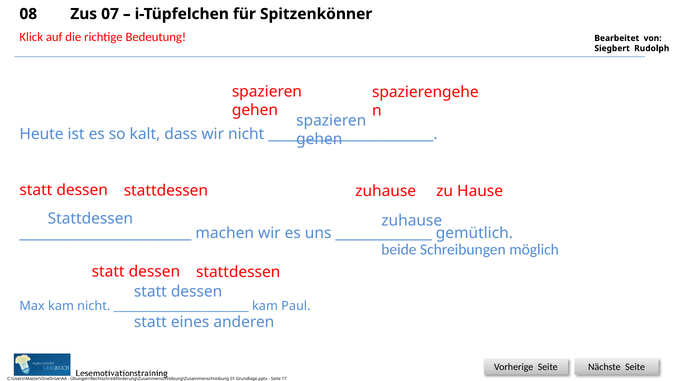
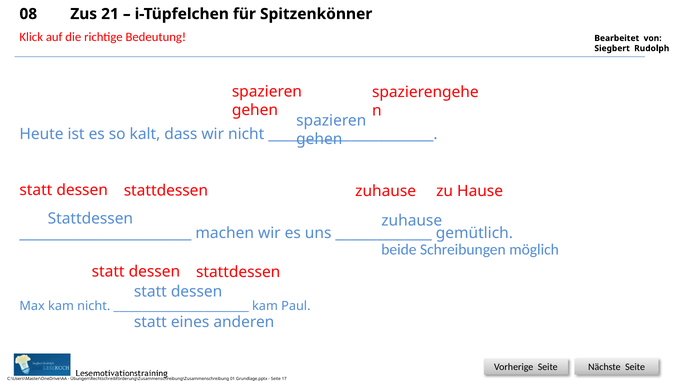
07: 07 -> 21
